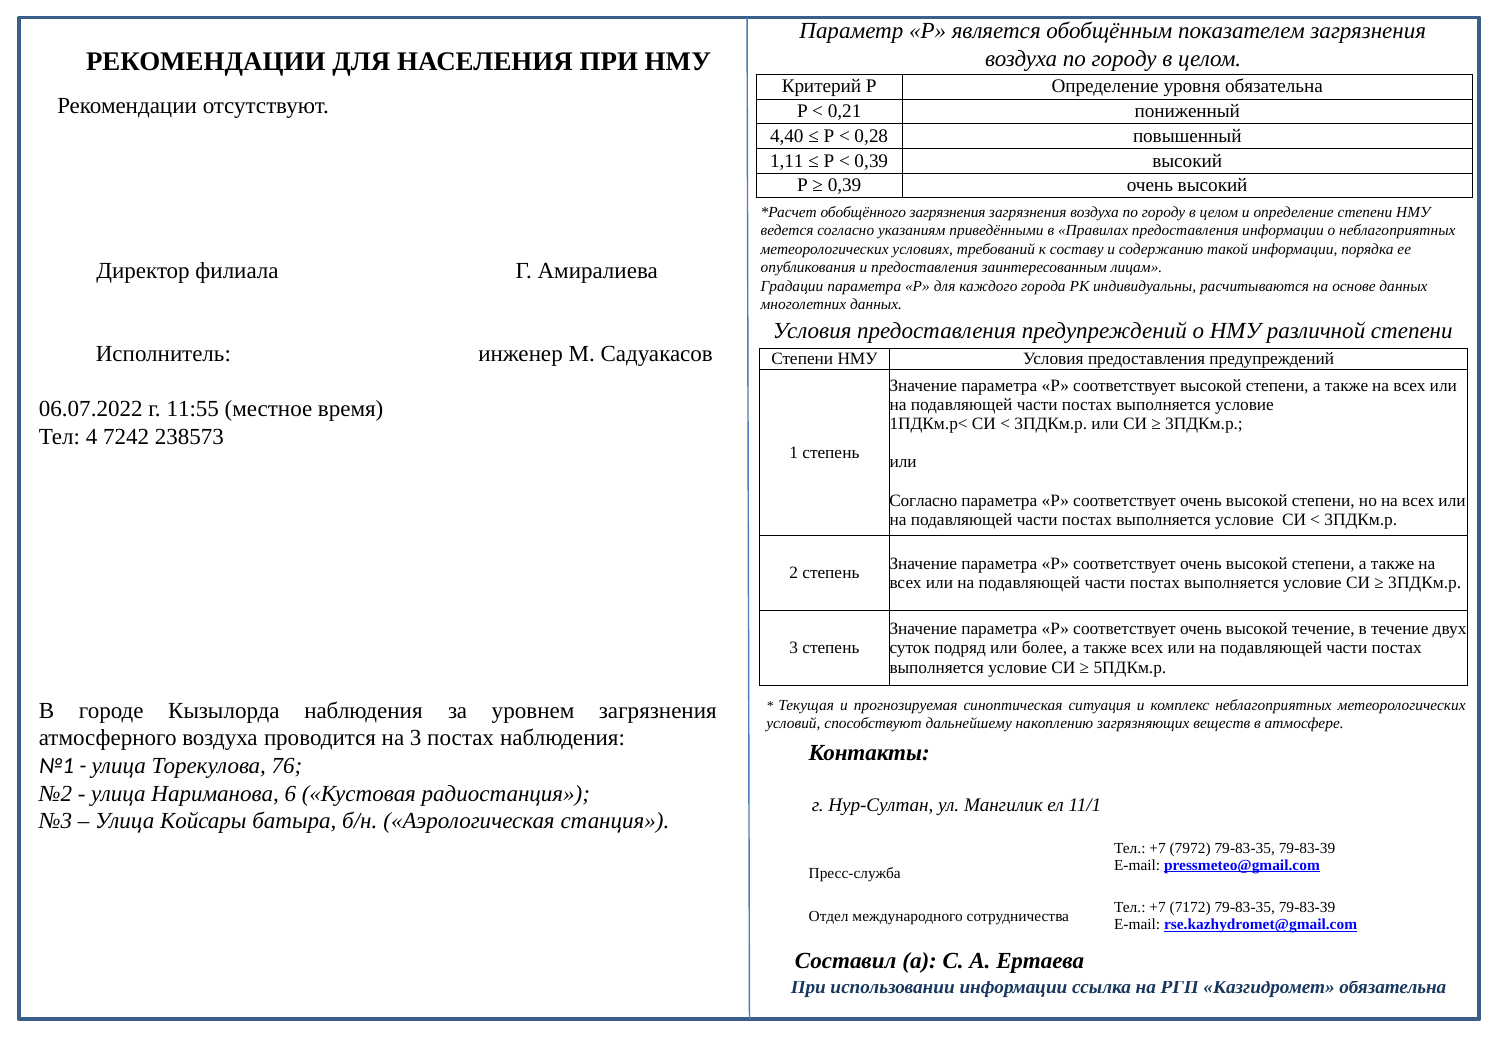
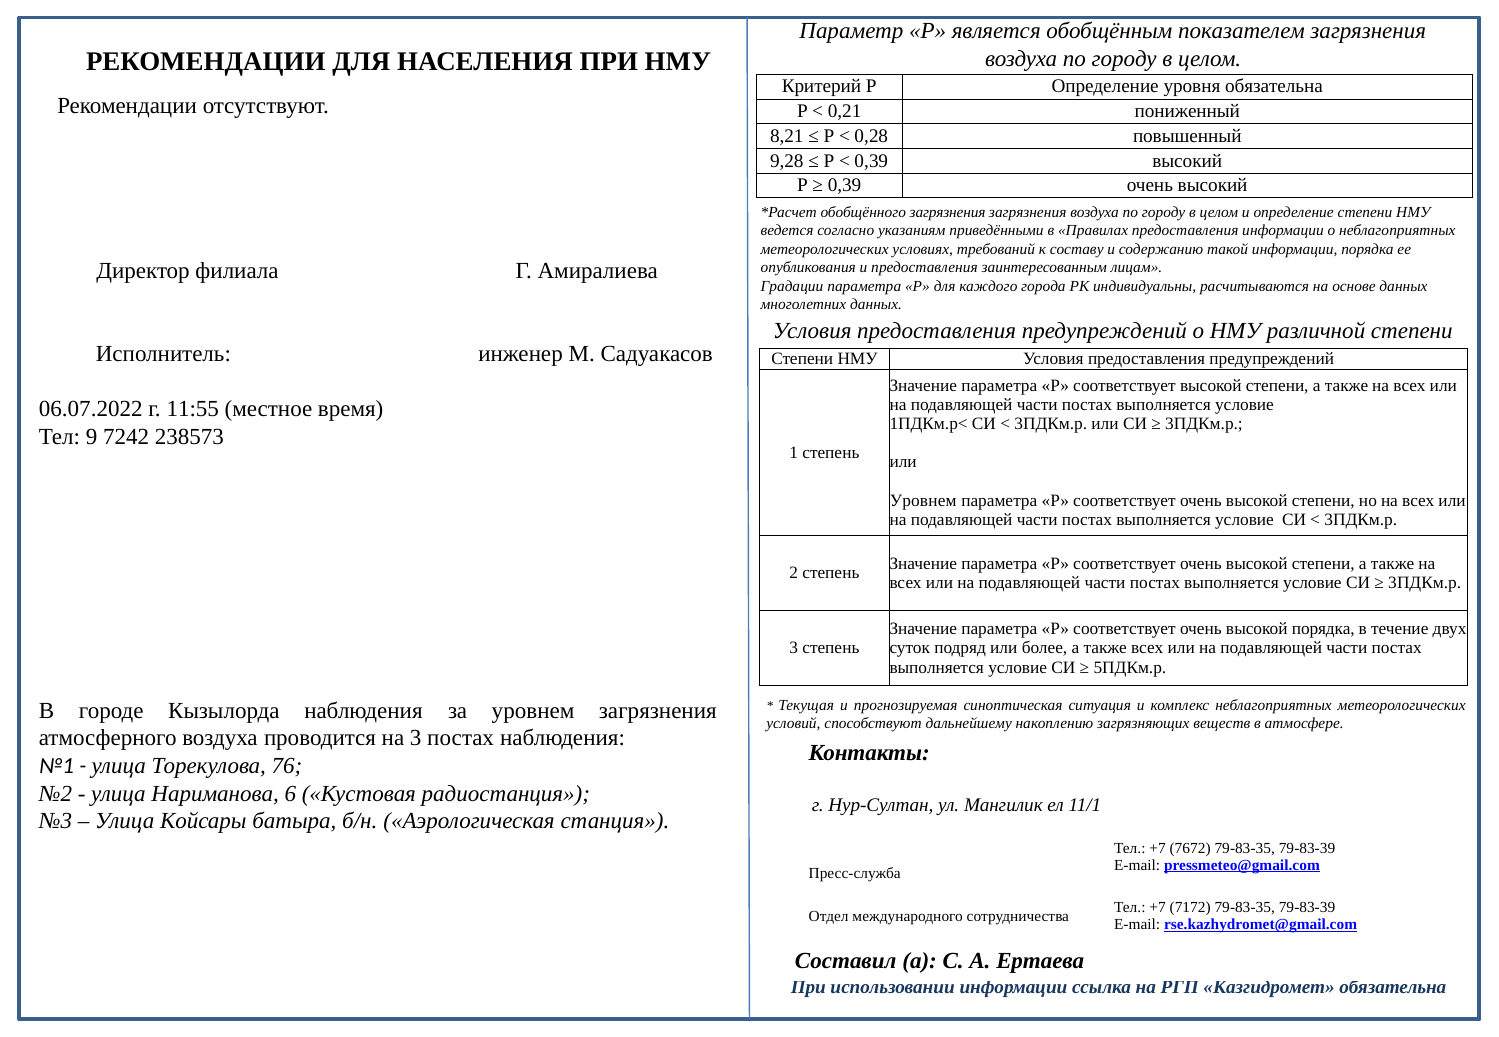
4,40: 4,40 -> 8,21
1,11: 1,11 -> 9,28
4: 4 -> 9
Согласно at (923, 501): Согласно -> Уровнем
высокой течение: течение -> порядка
7972: 7972 -> 7672
